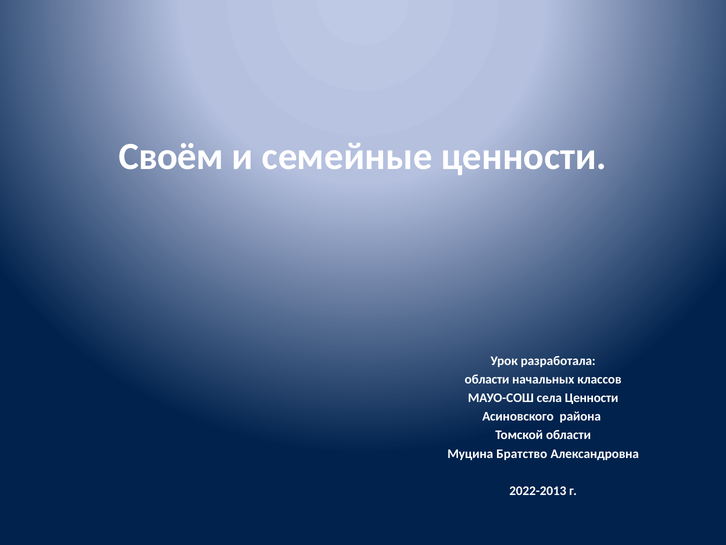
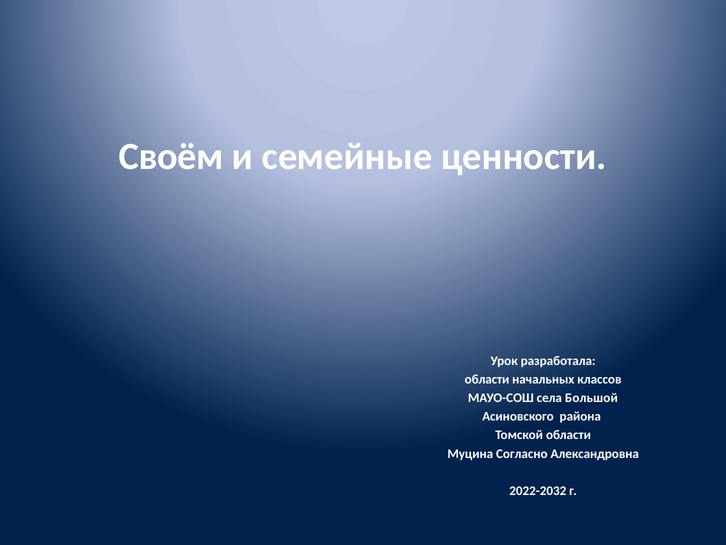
села Ценности: Ценности -> Большой
Братство: Братство -> Согласно
2022-2013: 2022-2013 -> 2022-2032
